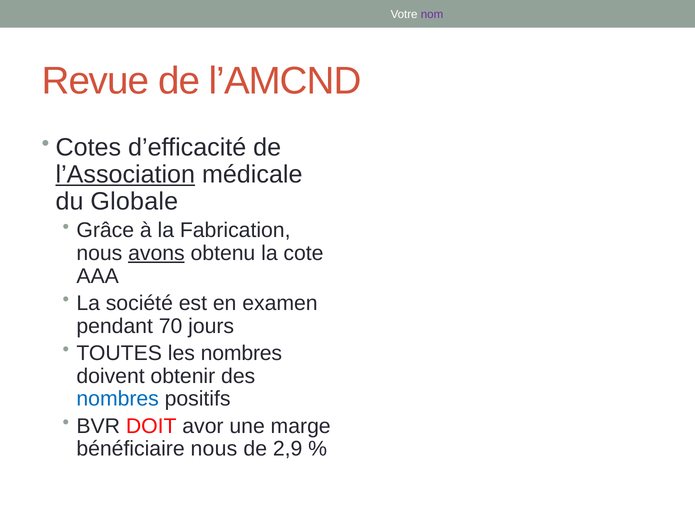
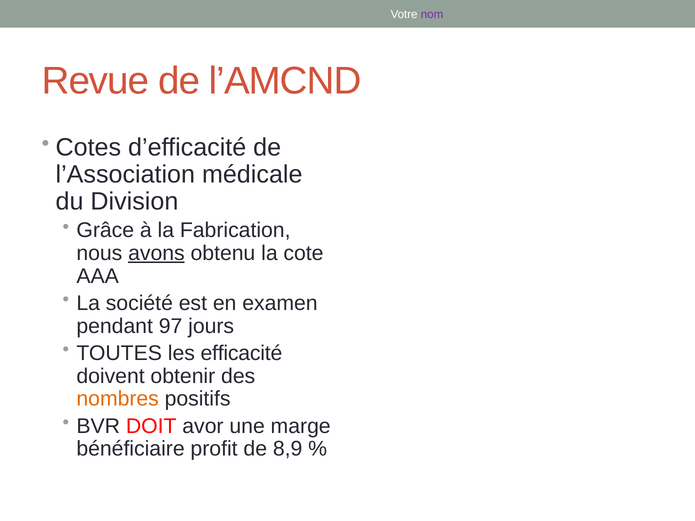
l’Association underline: present -> none
Globale: Globale -> Division
70: 70 -> 97
les nombres: nombres -> efficacité
nombres at (118, 399) colour: blue -> orange
bénéficiaire nous: nous -> profit
2,9: 2,9 -> 8,9
